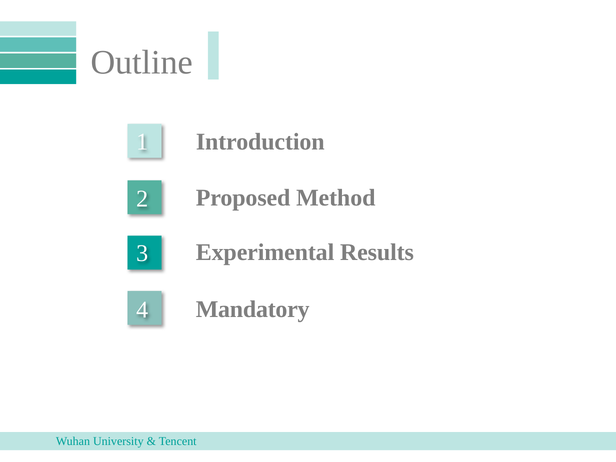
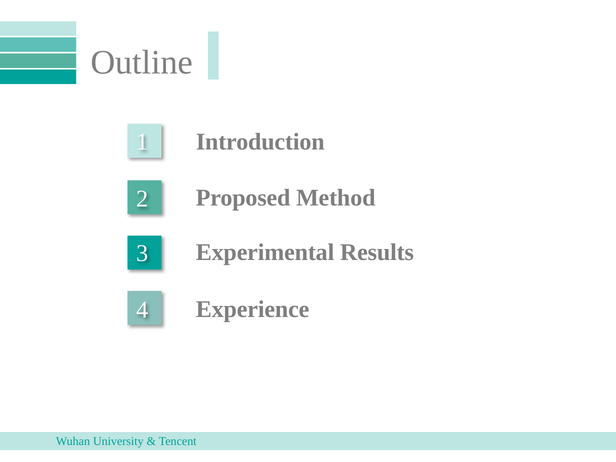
Mandatory: Mandatory -> Experience
